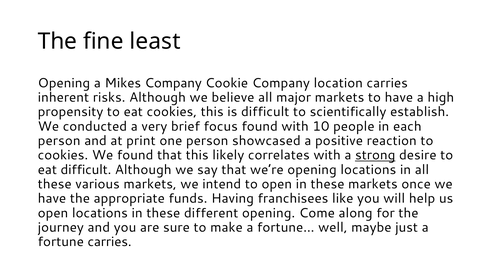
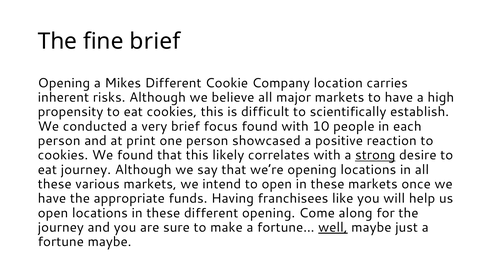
fine least: least -> brief
Mikes Company: Company -> Different
eat difficult: difficult -> journey
well underline: none -> present
fortune carries: carries -> maybe
